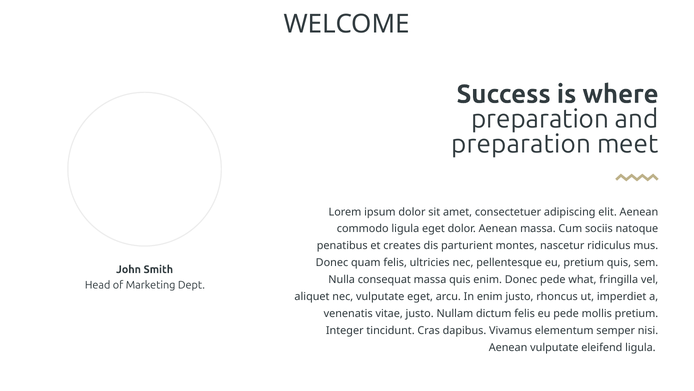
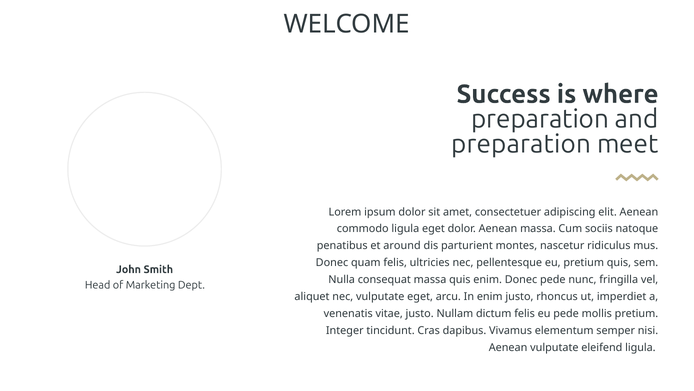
creates: creates -> around
what: what -> nunc
